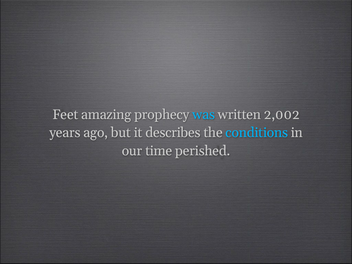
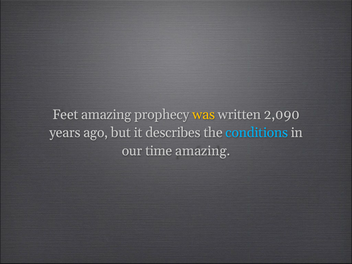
was colour: light blue -> yellow
2,002: 2,002 -> 2,090
time perished: perished -> amazing
